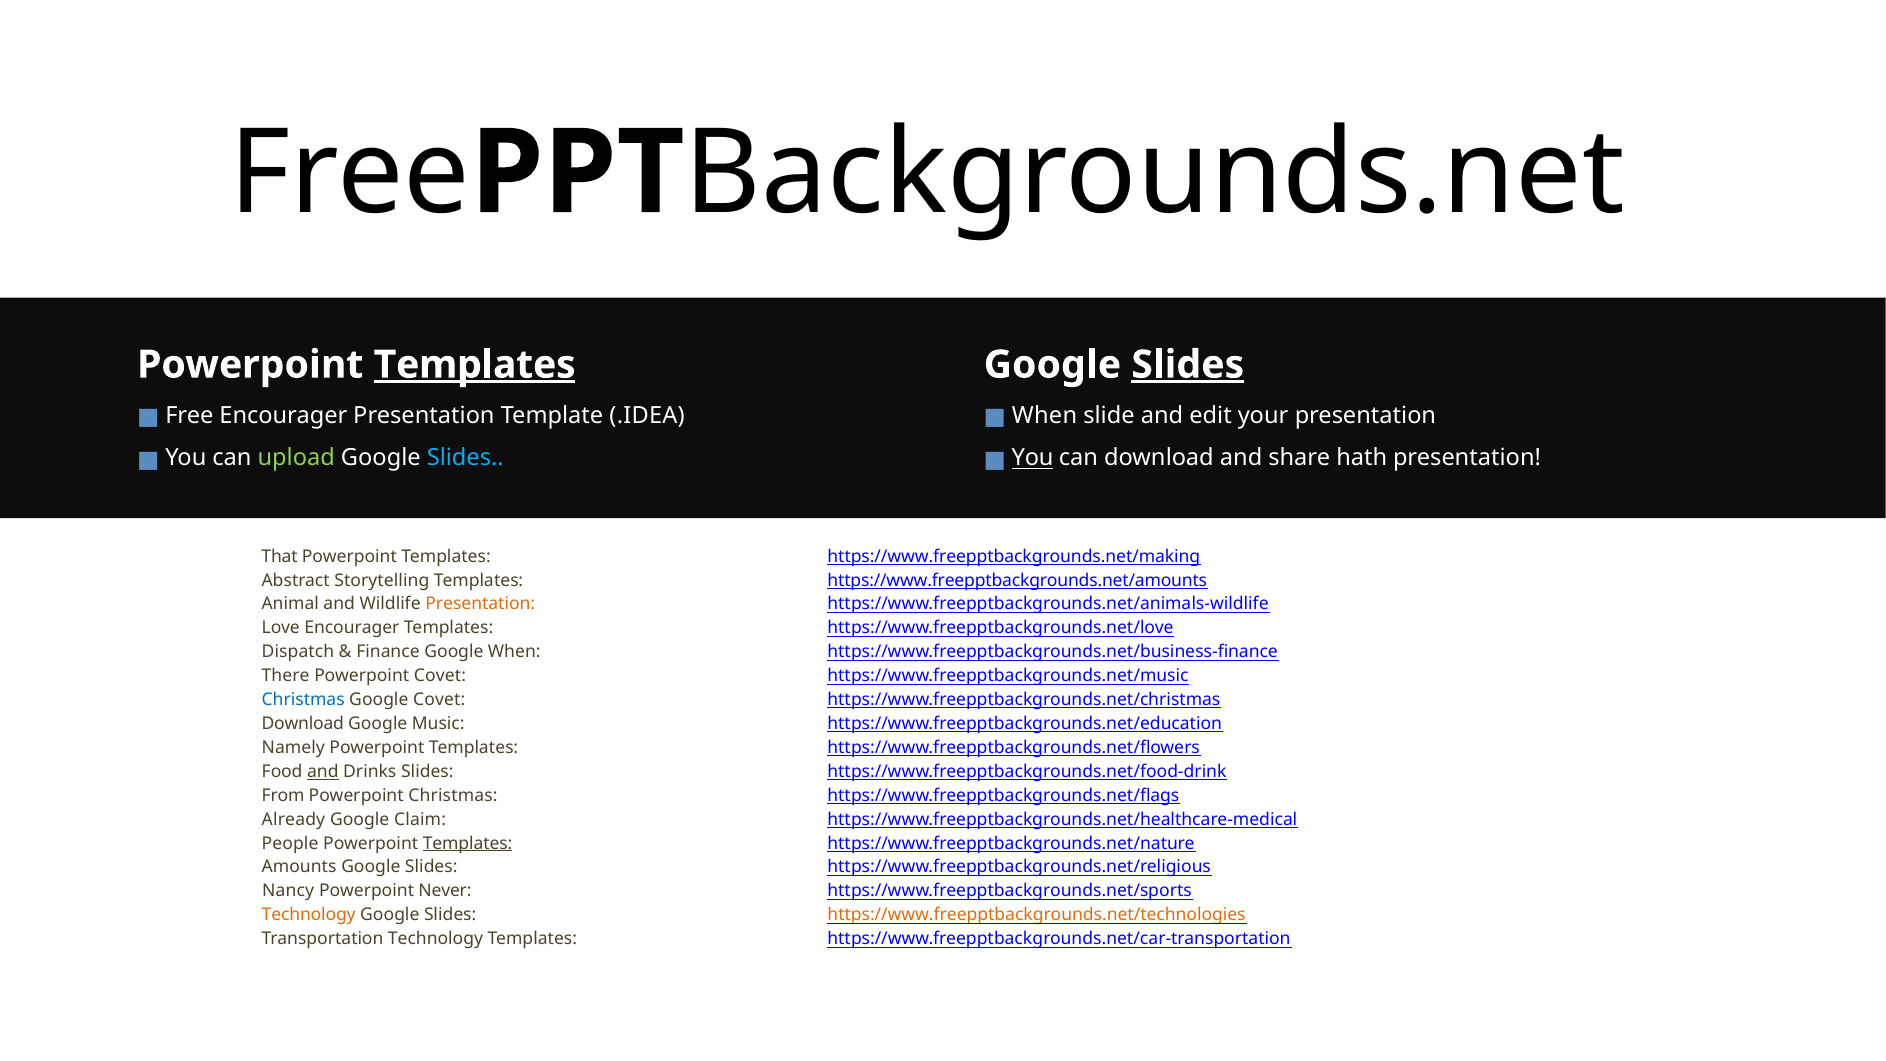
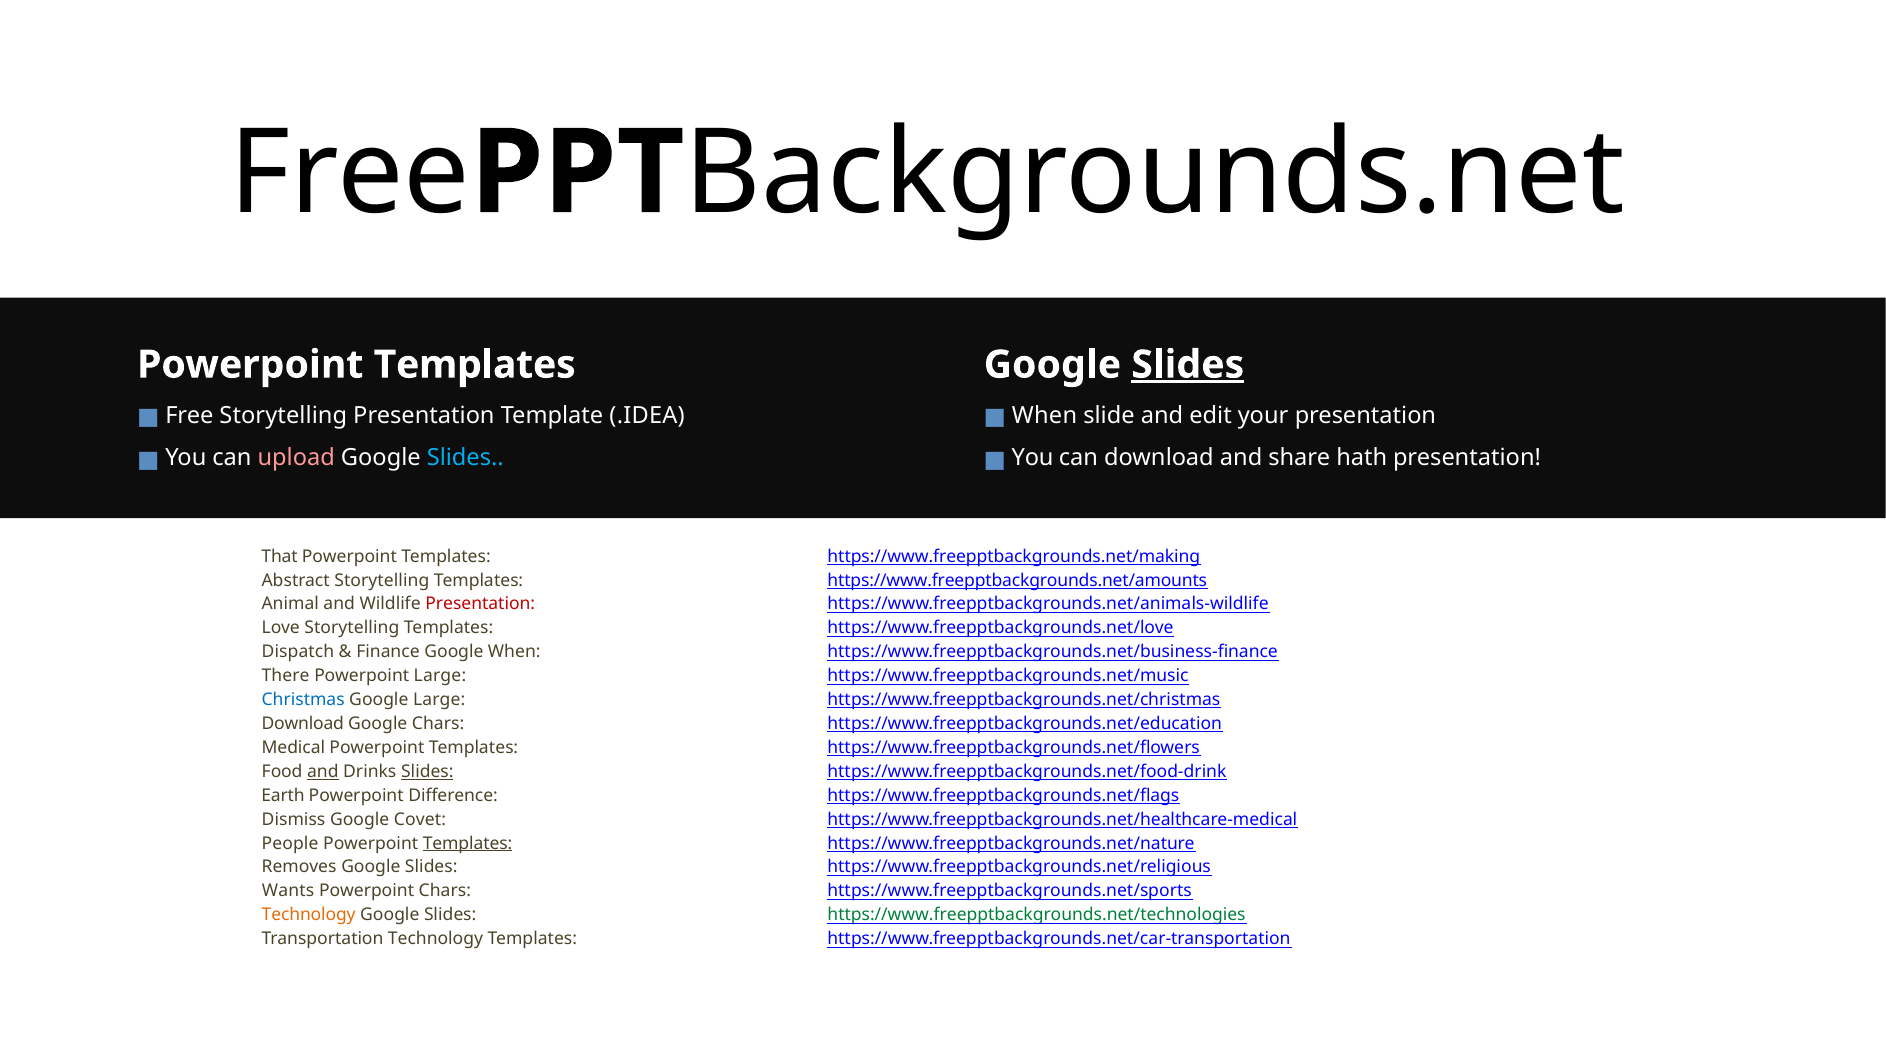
Templates at (475, 365) underline: present -> none
Free Encourager: Encourager -> Storytelling
upload colour: light green -> pink
You at (1033, 458) underline: present -> none
Presentation at (480, 604) colour: orange -> red
Love Encourager: Encourager -> Storytelling
Powerpoint Covet: Covet -> Large
Google Covet: Covet -> Large
Google Music: Music -> Chars
Namely: Namely -> Medical
Slides at (427, 771) underline: none -> present
From: From -> Earth
Powerpoint Christmas: Christmas -> Difference
Already: Already -> Dismiss
Claim: Claim -> Covet
Amounts: Amounts -> Removes
Nancy: Nancy -> Wants
Powerpoint Never: Never -> Chars
https://www.freepptbackgrounds.net/technologies colour: orange -> green
